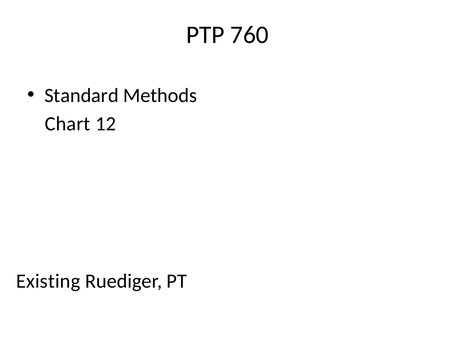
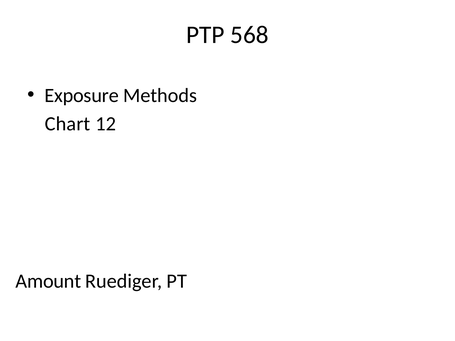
760: 760 -> 568
Standard: Standard -> Exposure
Existing: Existing -> Amount
